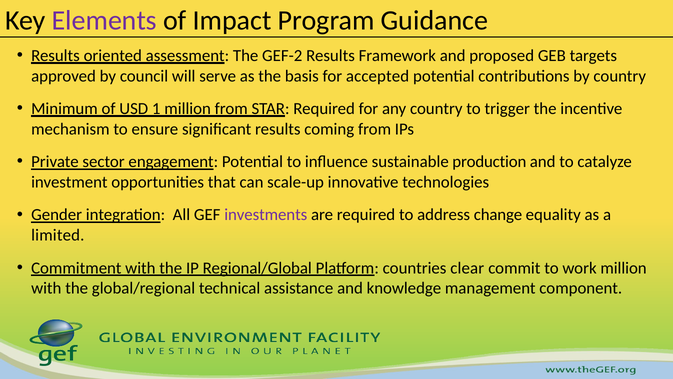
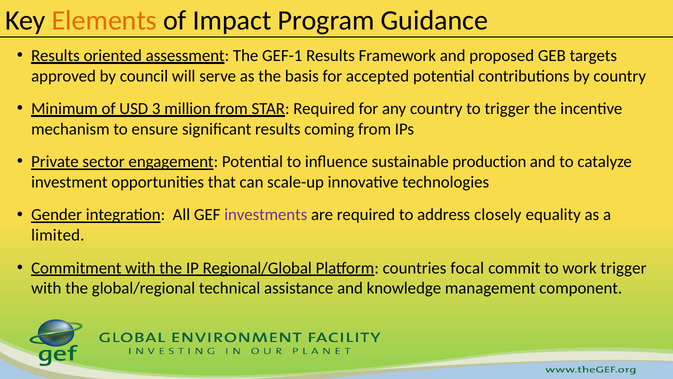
Elements colour: purple -> orange
GEF-2: GEF-2 -> GEF-1
1: 1 -> 3
change: change -> closely
clear: clear -> focal
work million: million -> trigger
